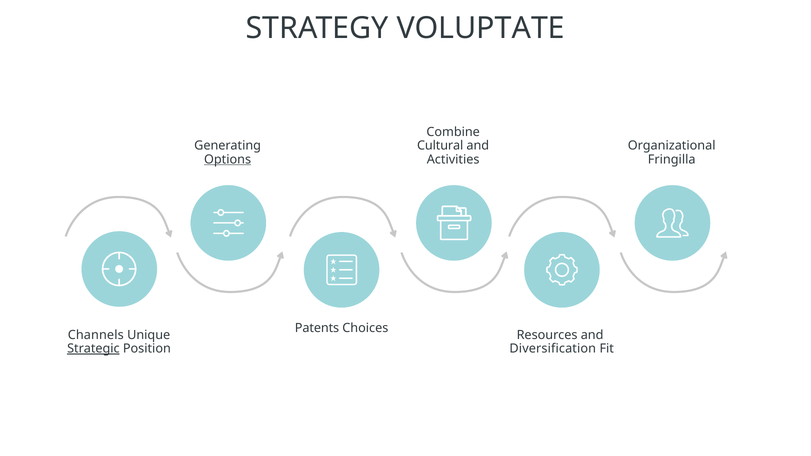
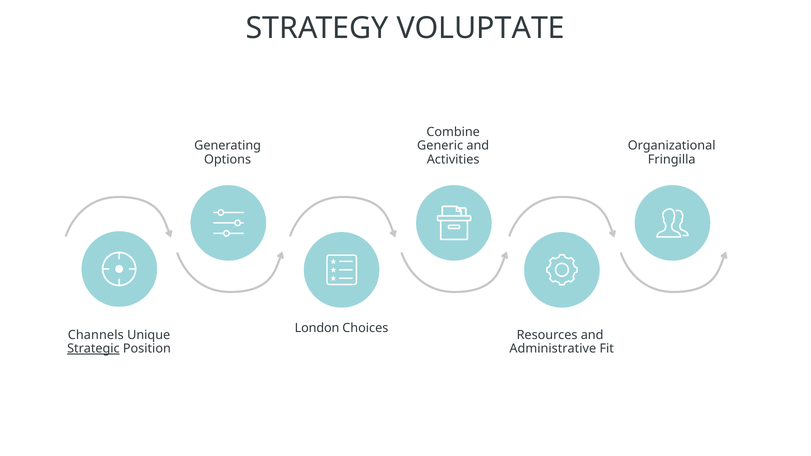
Cultural: Cultural -> Generic
Options underline: present -> none
Patents: Patents -> London
Diversification: Diversification -> Administrative
